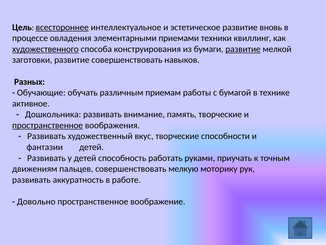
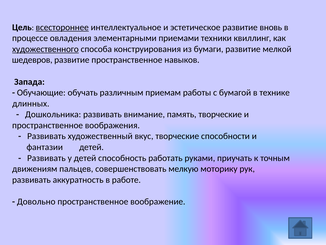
развитие at (243, 49) underline: present -> none
заготовки: заготовки -> шедевров
развитие совершенствовать: совершенствовать -> пространственное
Разных: Разных -> Запада
активное: активное -> длинных
пространственное at (48, 125) underline: present -> none
